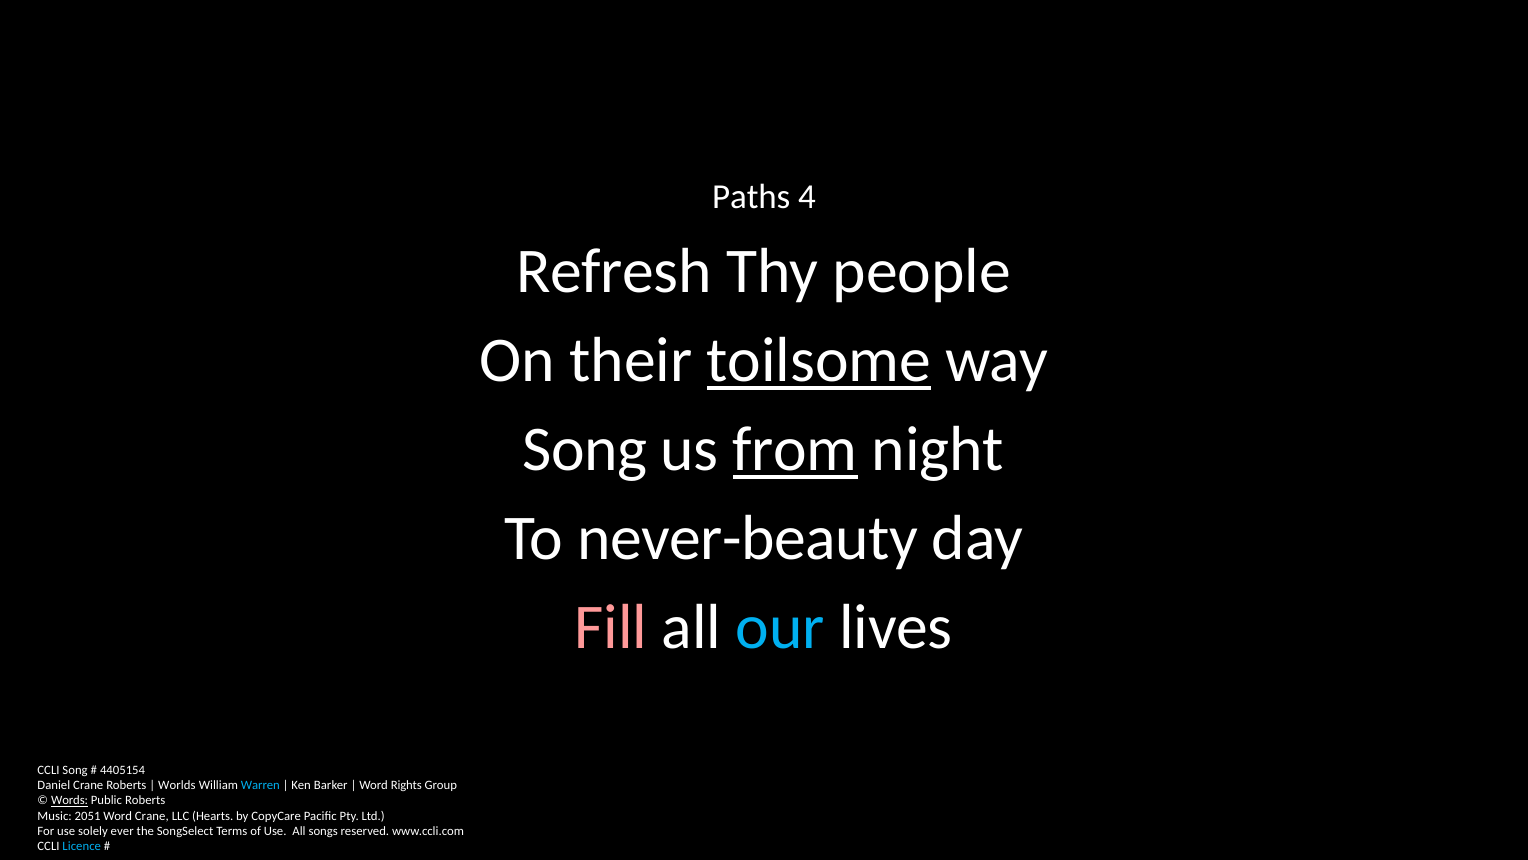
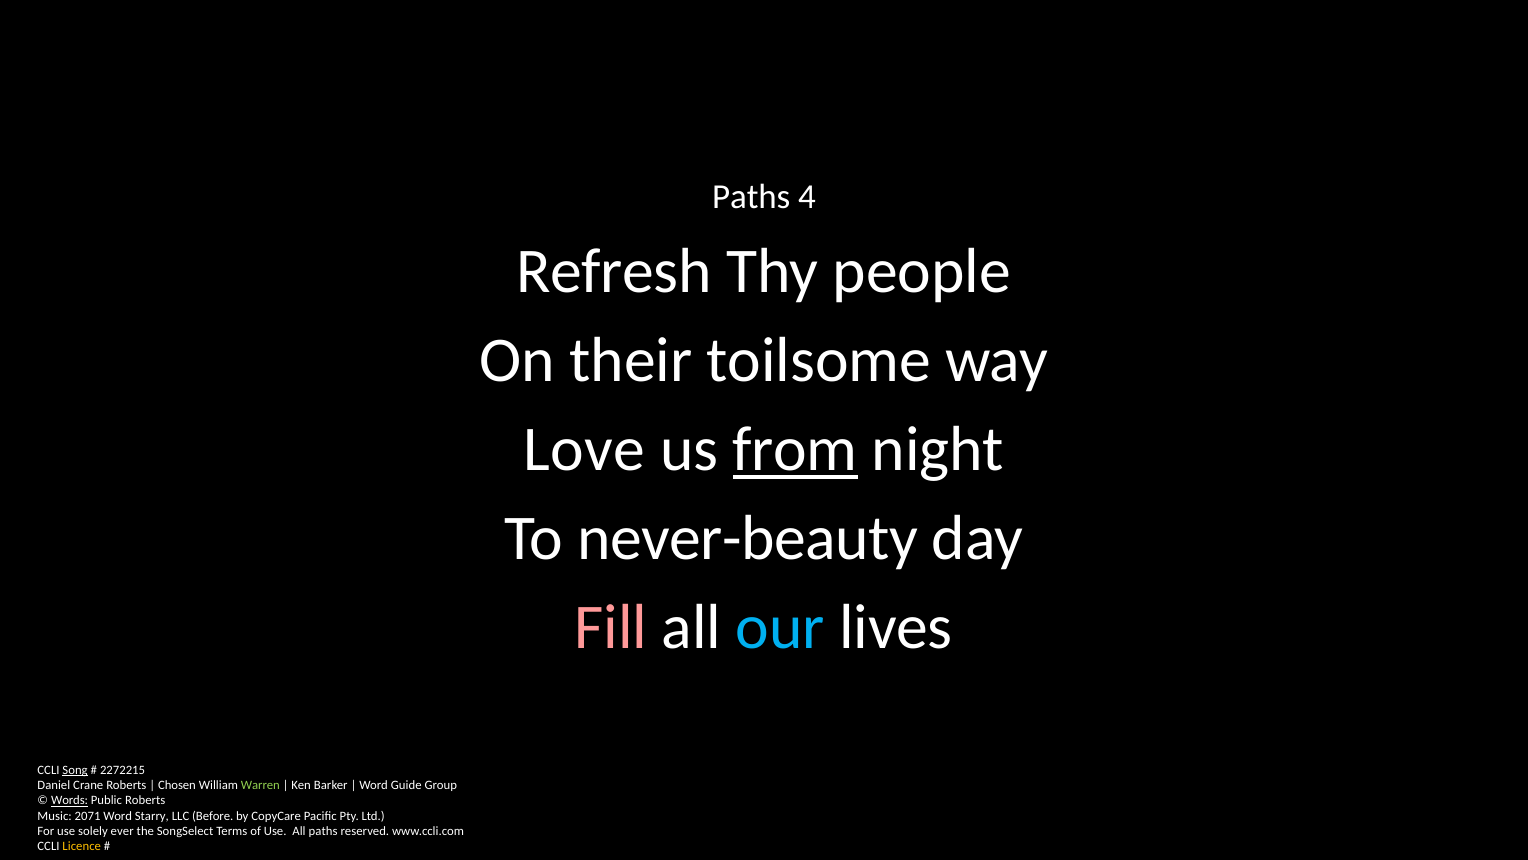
toilsome underline: present -> none
Song at (585, 449): Song -> Love
Song at (75, 770) underline: none -> present
4405154: 4405154 -> 2272215
Worlds: Worlds -> Chosen
Warren colour: light blue -> light green
Rights: Rights -> Guide
2051: 2051 -> 2071
Word Crane: Crane -> Starry
Hearts: Hearts -> Before
All songs: songs -> paths
Licence colour: light blue -> yellow
